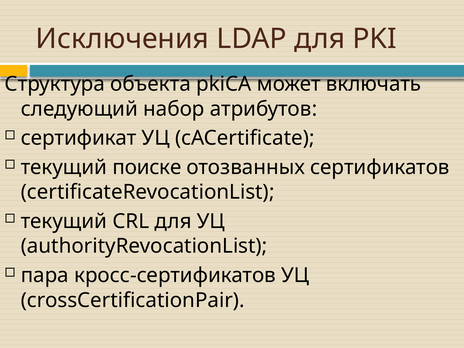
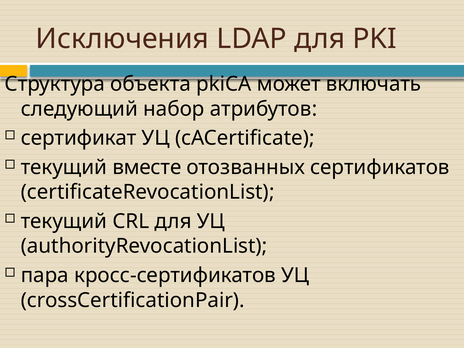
поиске: поиске -> вместе
